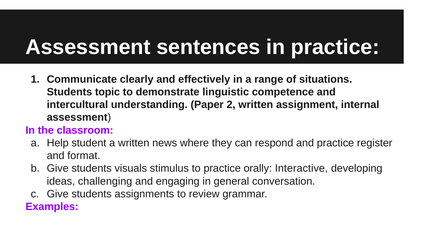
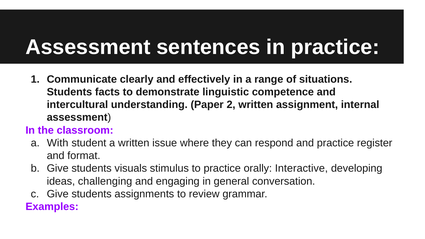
topic: topic -> facts
Help: Help -> With
news: news -> issue
